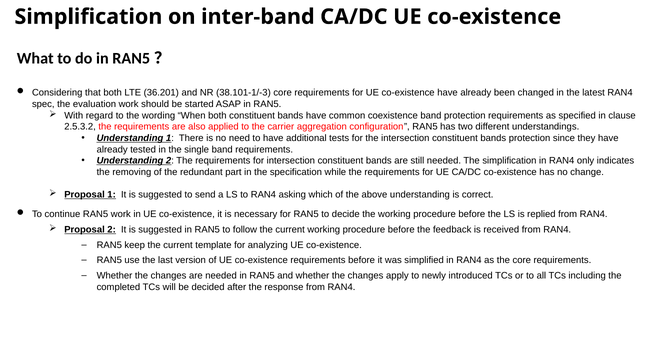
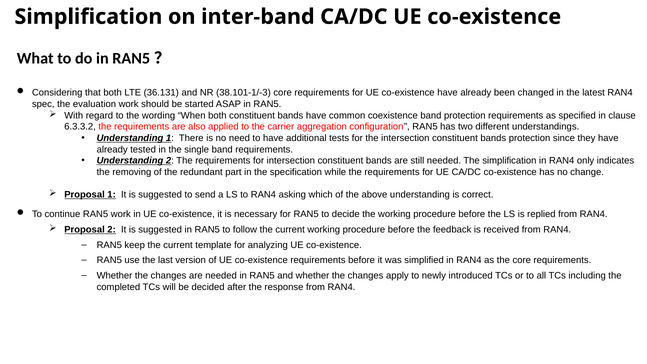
36.201: 36.201 -> 36.131
2.5.3.2: 2.5.3.2 -> 6.3.3.2
